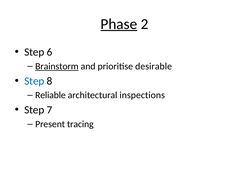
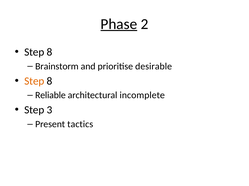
6 at (50, 52): 6 -> 8
Brainstorm underline: present -> none
Step at (34, 81) colour: blue -> orange
inspections: inspections -> incomplete
7: 7 -> 3
tracing: tracing -> tactics
